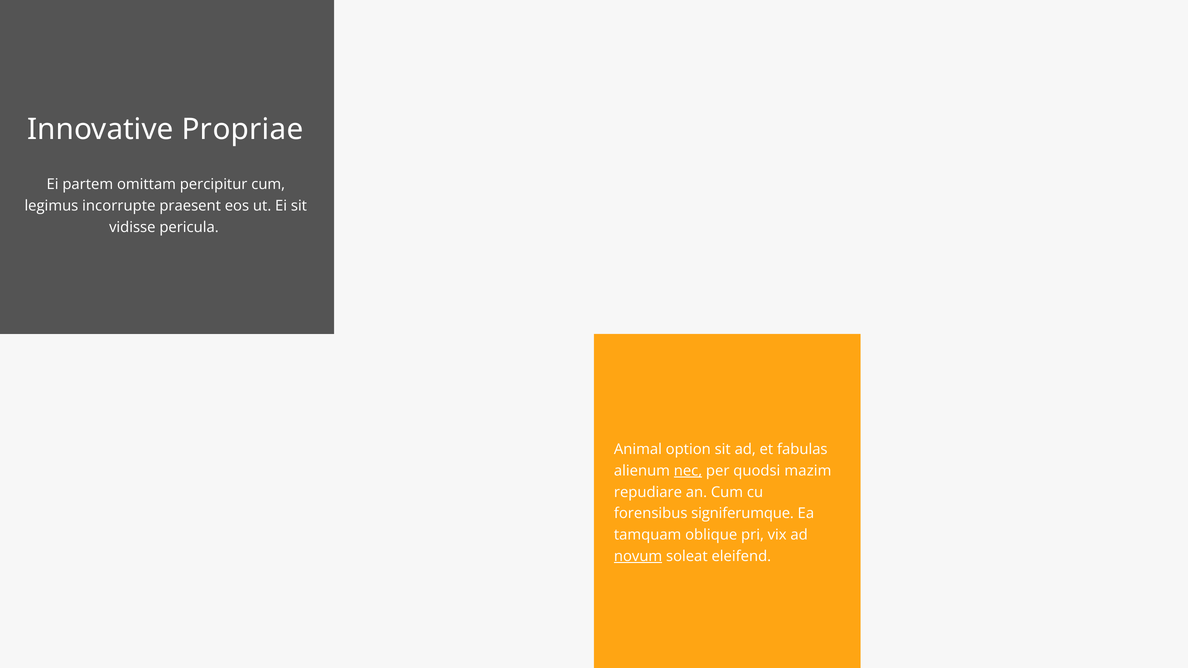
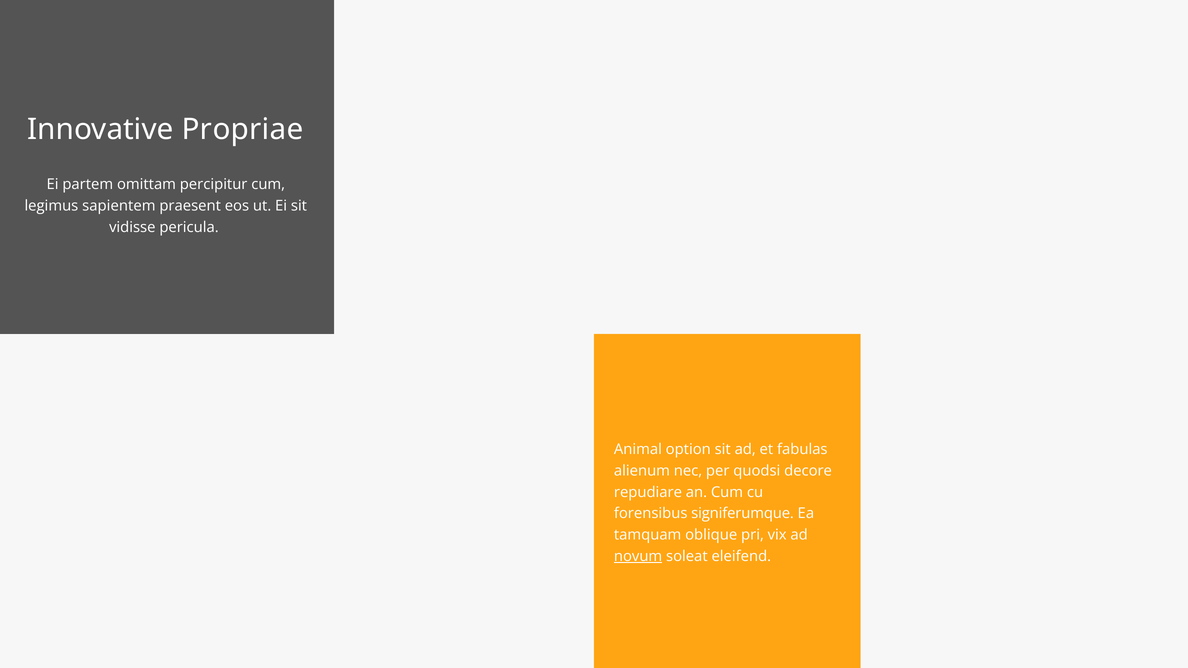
incorrupte: incorrupte -> sapientem
nec underline: present -> none
mazim: mazim -> decore
